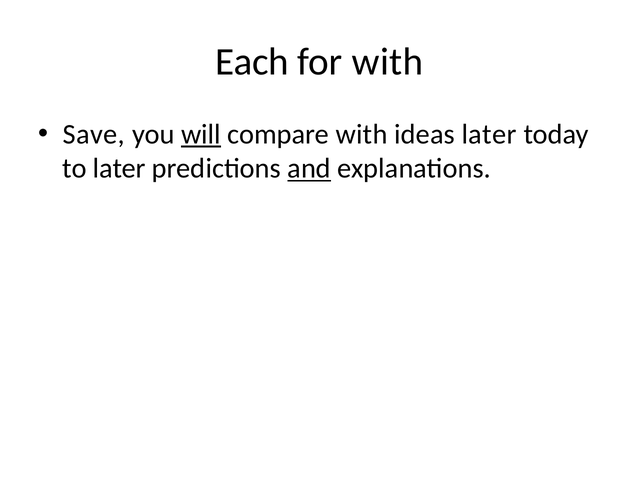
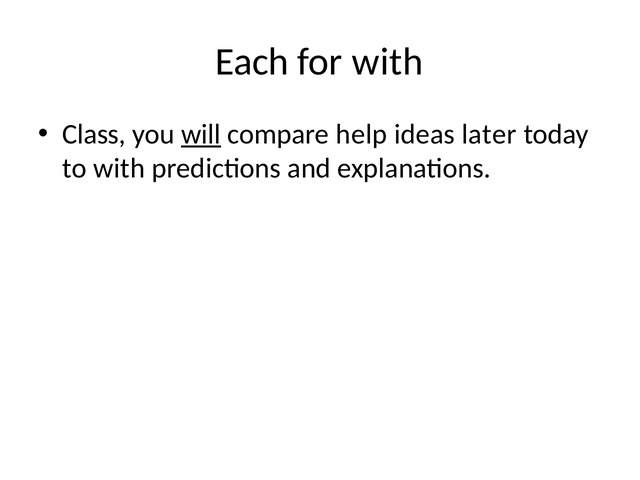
Save: Save -> Class
compare with: with -> help
to later: later -> with
and underline: present -> none
